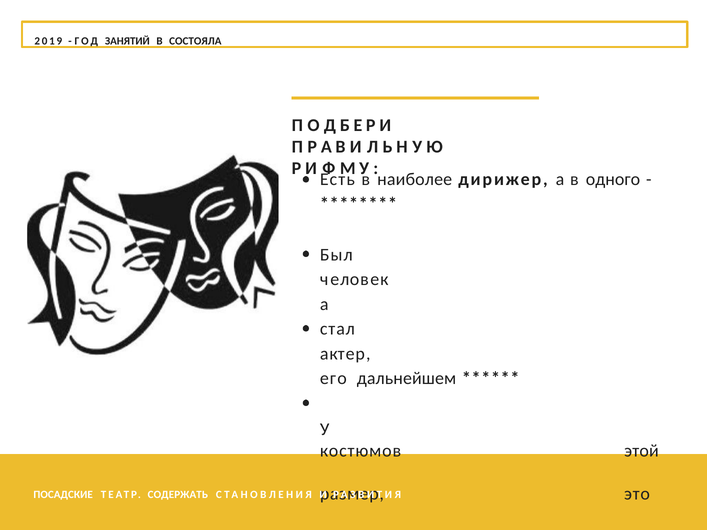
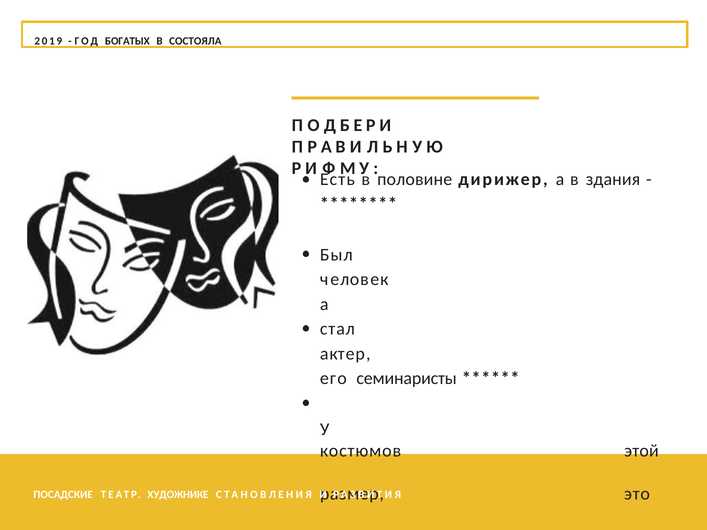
ЗАНЯТИЙ: ЗАНЯТИЙ -> БОГАТЫХ
наиболее: наиболее -> половине
одного: одного -> здания
дальнейшем: дальнейшем -> семинаристы
СОДЕРЖАТЬ: СОДЕРЖАТЬ -> ХУДОЖНИКЕ
